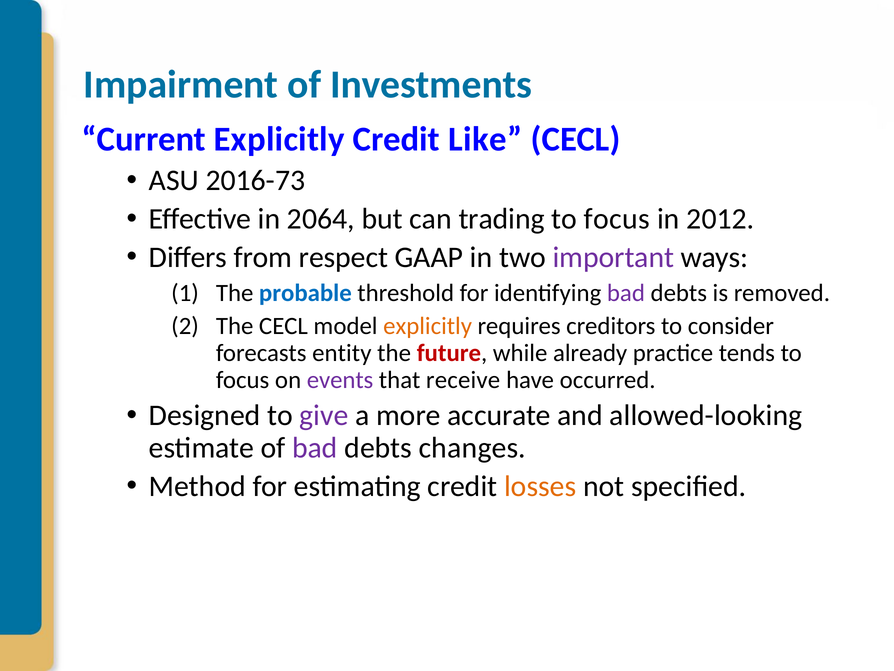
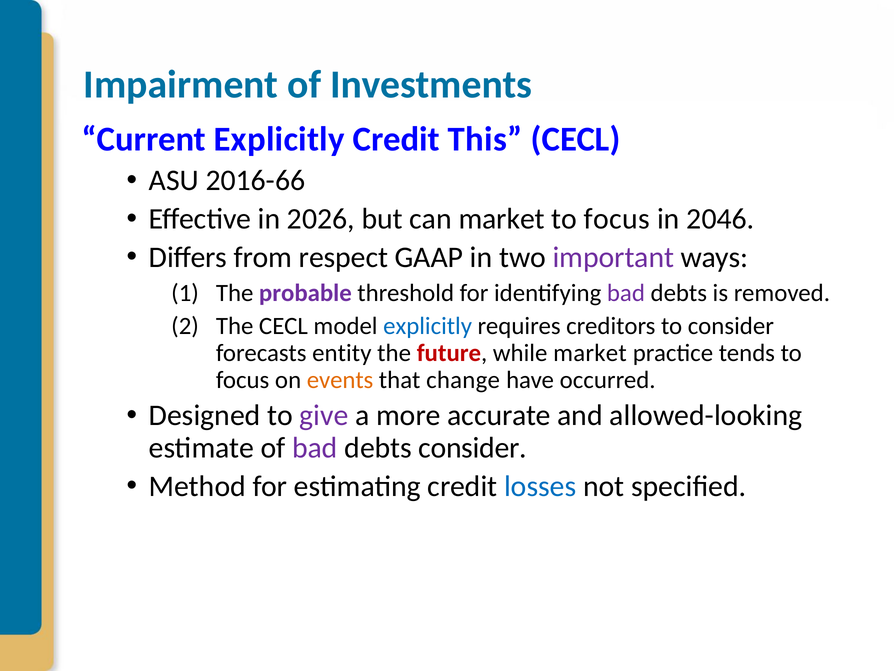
Like: Like -> This
2016-73: 2016-73 -> 2016-66
2064: 2064 -> 2026
can trading: trading -> market
2012: 2012 -> 2046
probable colour: blue -> purple
explicitly at (428, 326) colour: orange -> blue
while already: already -> market
events colour: purple -> orange
receive: receive -> change
debts changes: changes -> consider
losses colour: orange -> blue
